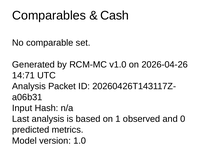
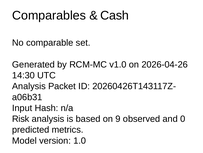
14:71: 14:71 -> 14:30
Last: Last -> Risk
1: 1 -> 9
